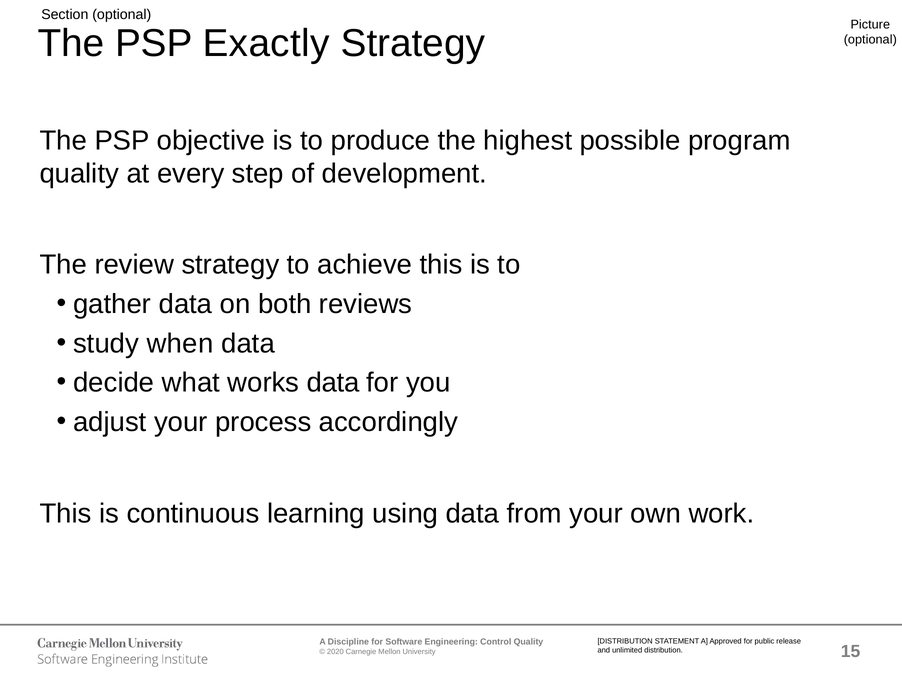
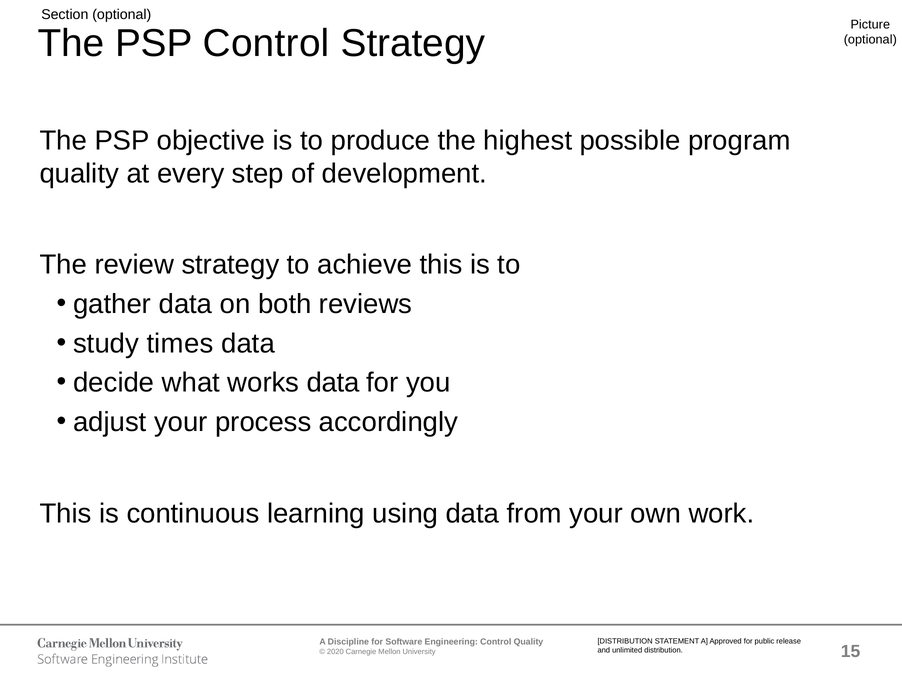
PSP Exactly: Exactly -> Control
when: when -> times
